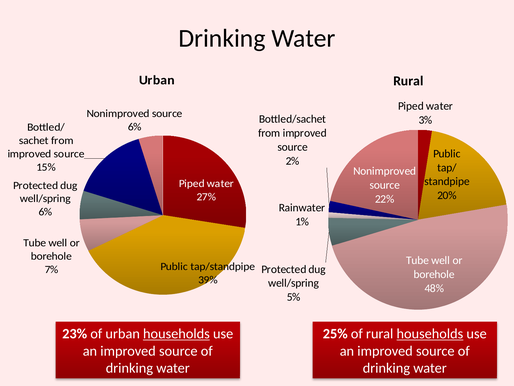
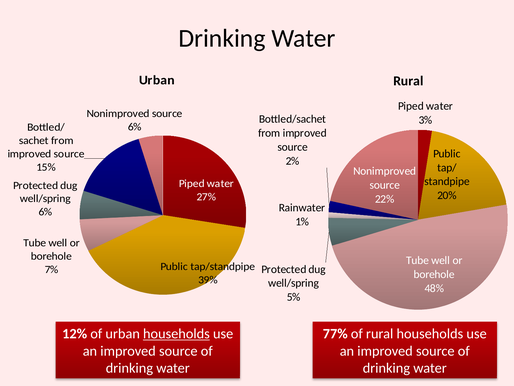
23%: 23% -> 12%
25%: 25% -> 77%
households at (430, 333) underline: present -> none
